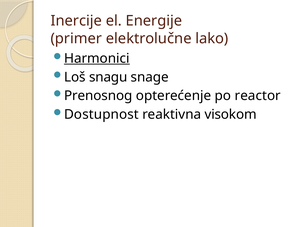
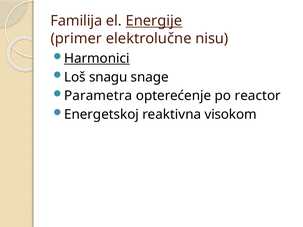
Inercije: Inercije -> Familija
Energije underline: none -> present
lako: lako -> nisu
Prenosnog: Prenosnog -> Parametra
Dostupnost: Dostupnost -> Energetskoj
